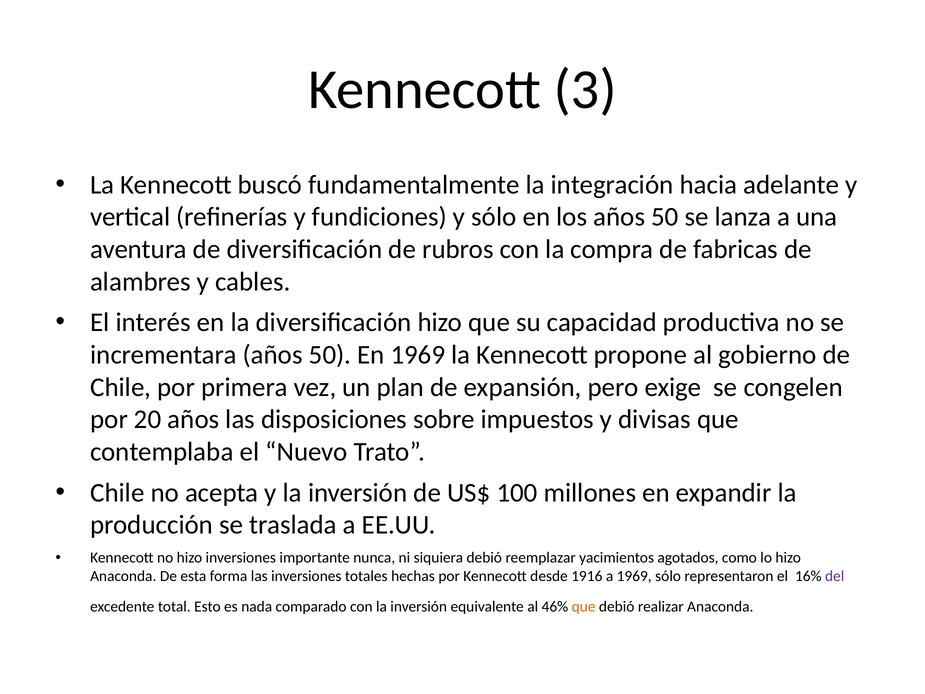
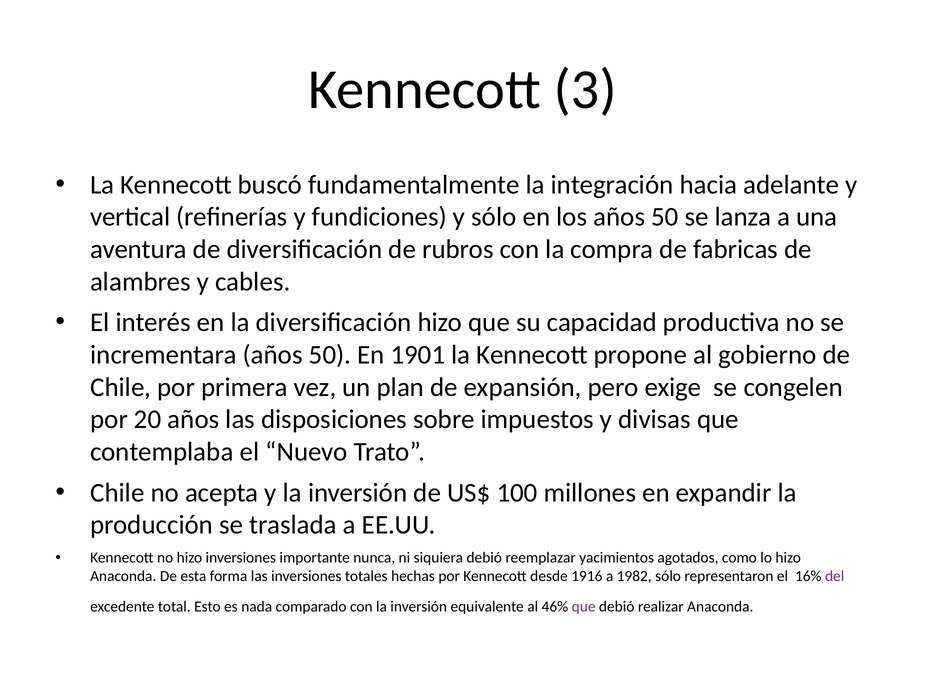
En 1969: 1969 -> 1901
a 1969: 1969 -> 1982
que at (584, 606) colour: orange -> purple
